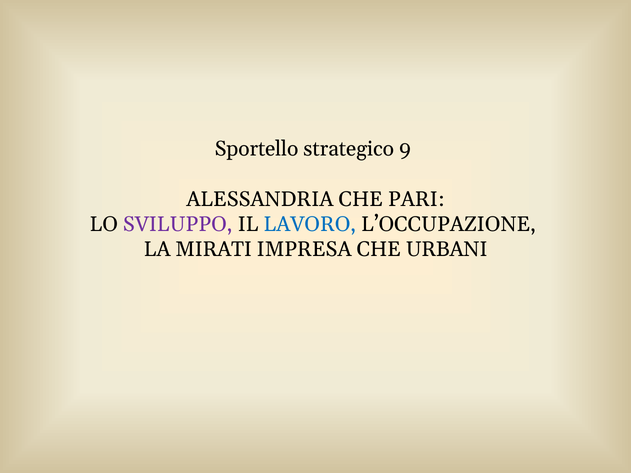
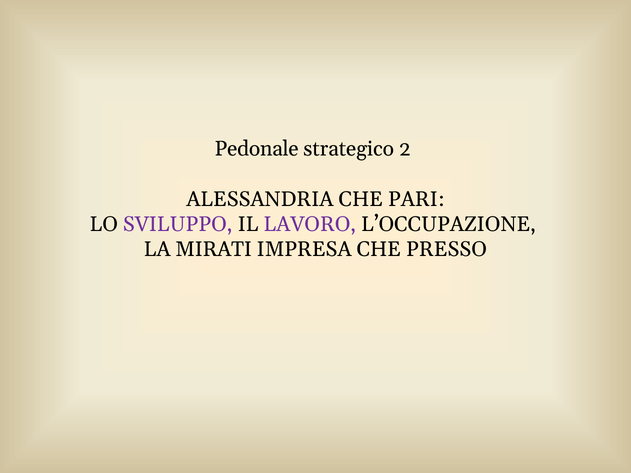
Sportello: Sportello -> Pedonale
9: 9 -> 2
LAVORO colour: blue -> purple
URBANI: URBANI -> PRESSO
